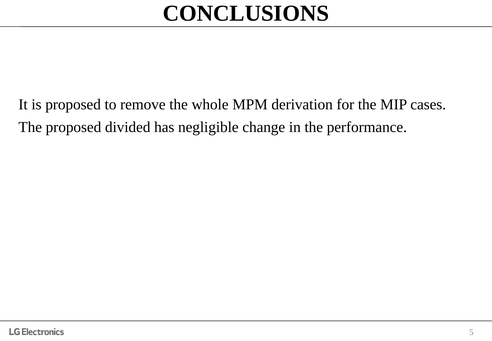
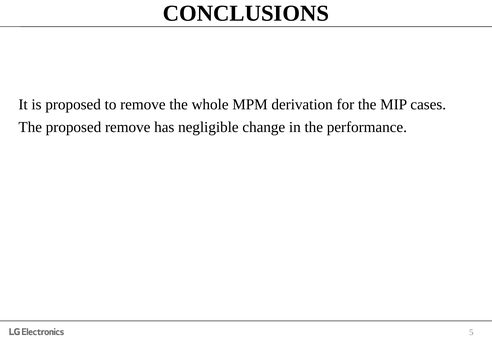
proposed divided: divided -> remove
